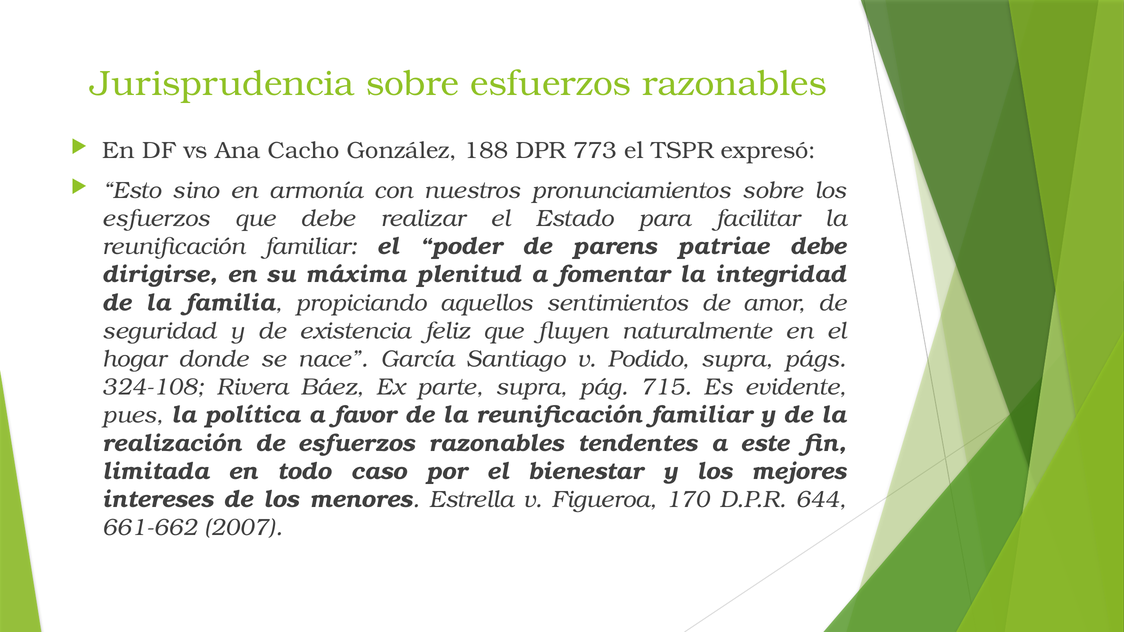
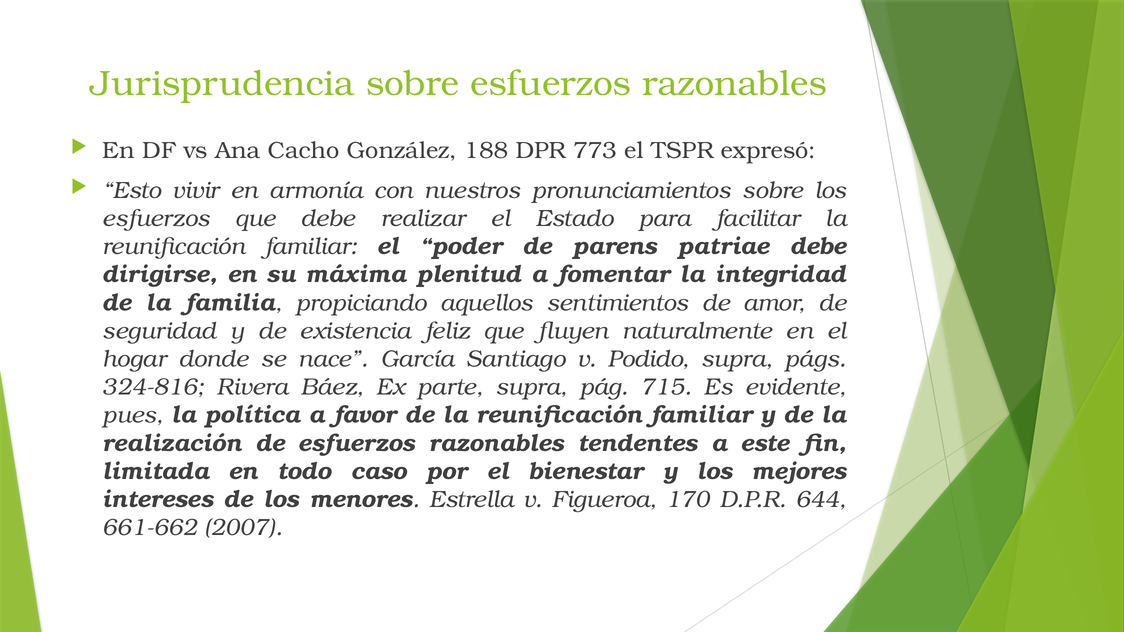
sino: sino -> vivir
324-108: 324-108 -> 324-816
